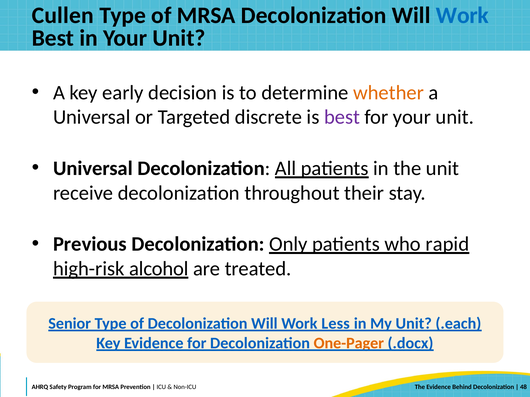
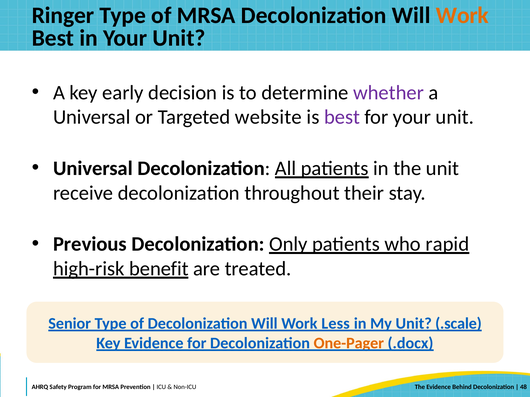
Cullen: Cullen -> Ringer
Work at (462, 16) colour: blue -> orange
whether colour: orange -> purple
discrete: discrete -> website
alcohol: alcohol -> benefit
.each: .each -> .scale
